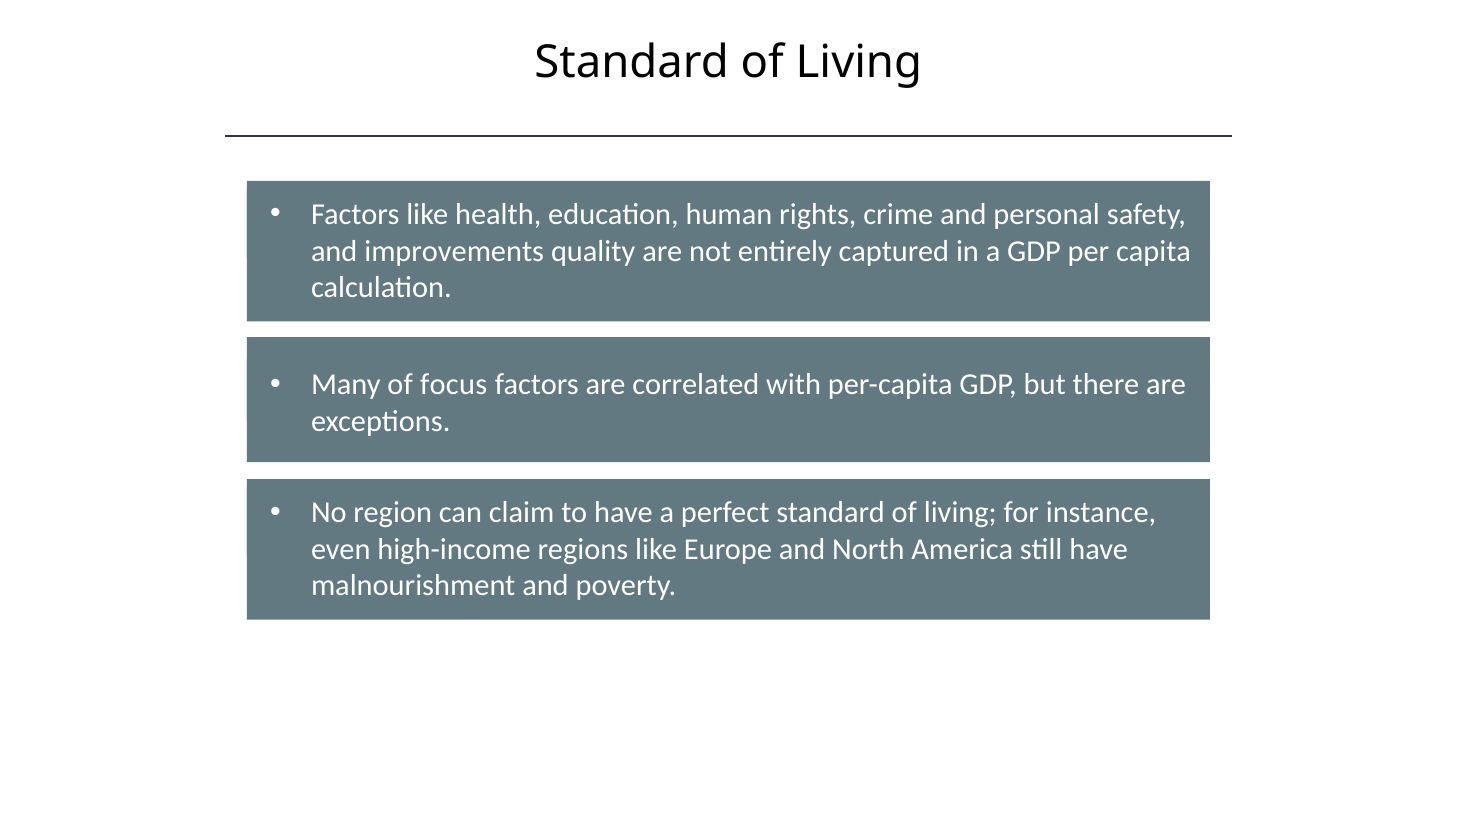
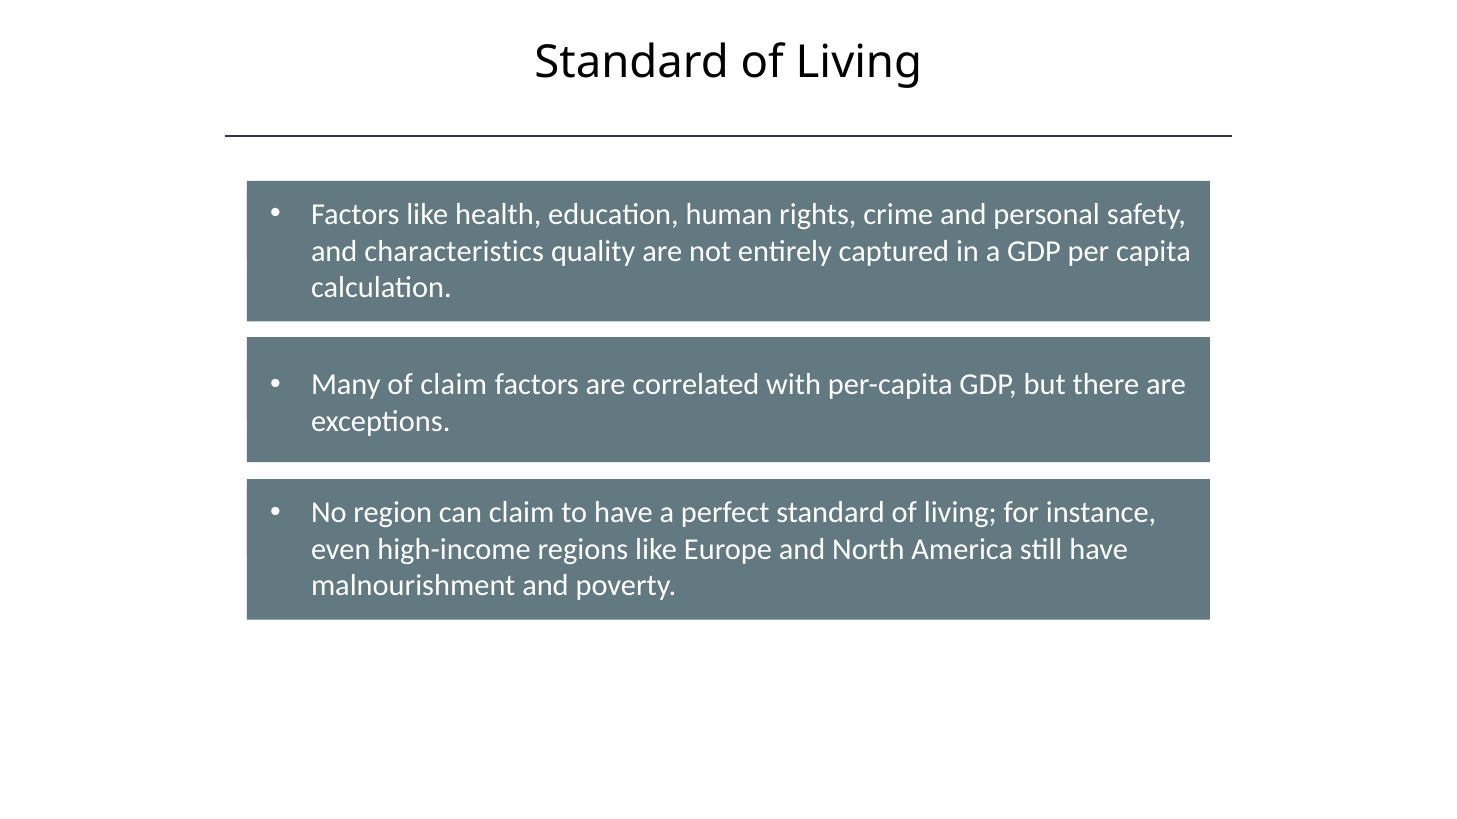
improvements: improvements -> characteristics
of focus: focus -> claim
